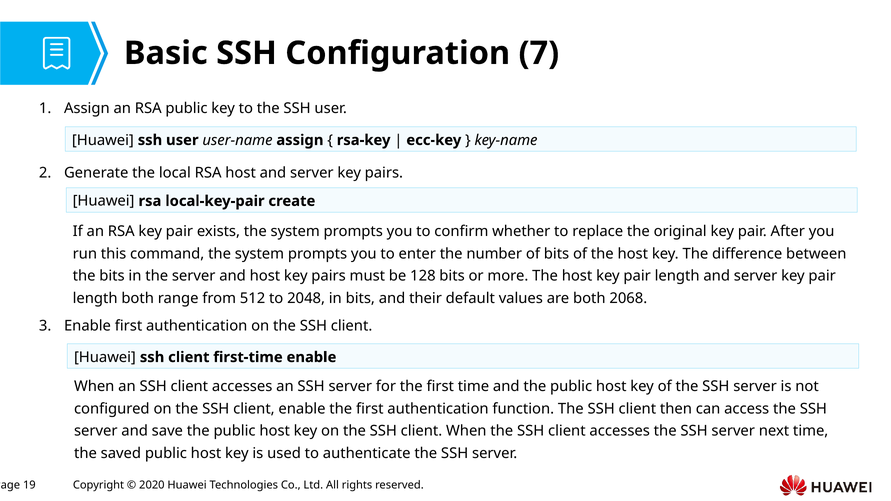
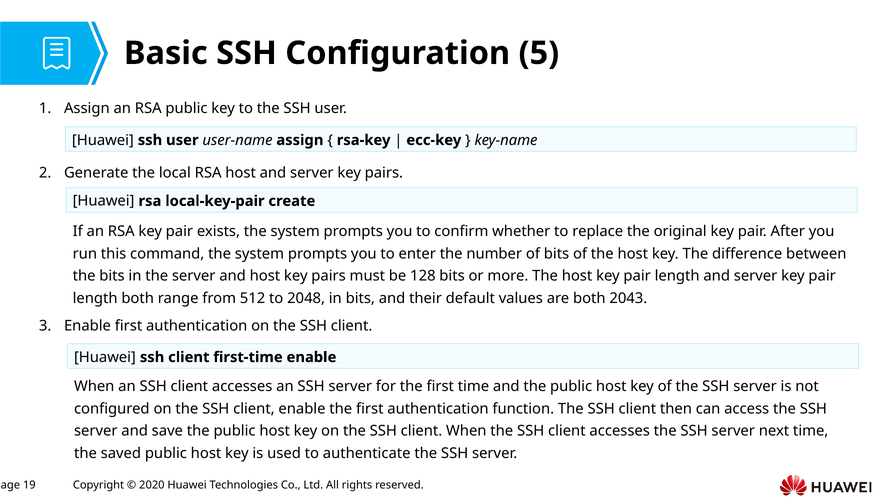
7: 7 -> 5
2068: 2068 -> 2043
